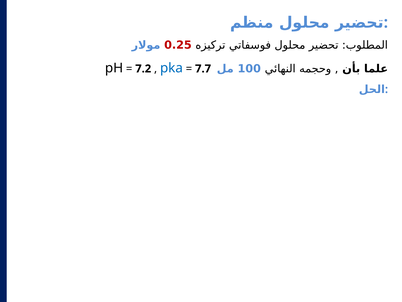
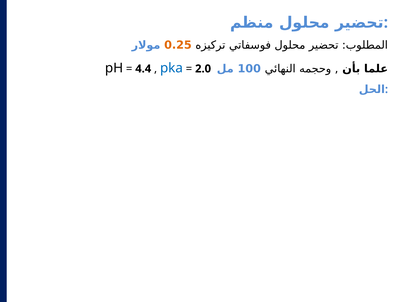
0.25 colour: red -> orange
7.2: 7.2 -> 4.4
7.7: 7.7 -> 2.0
